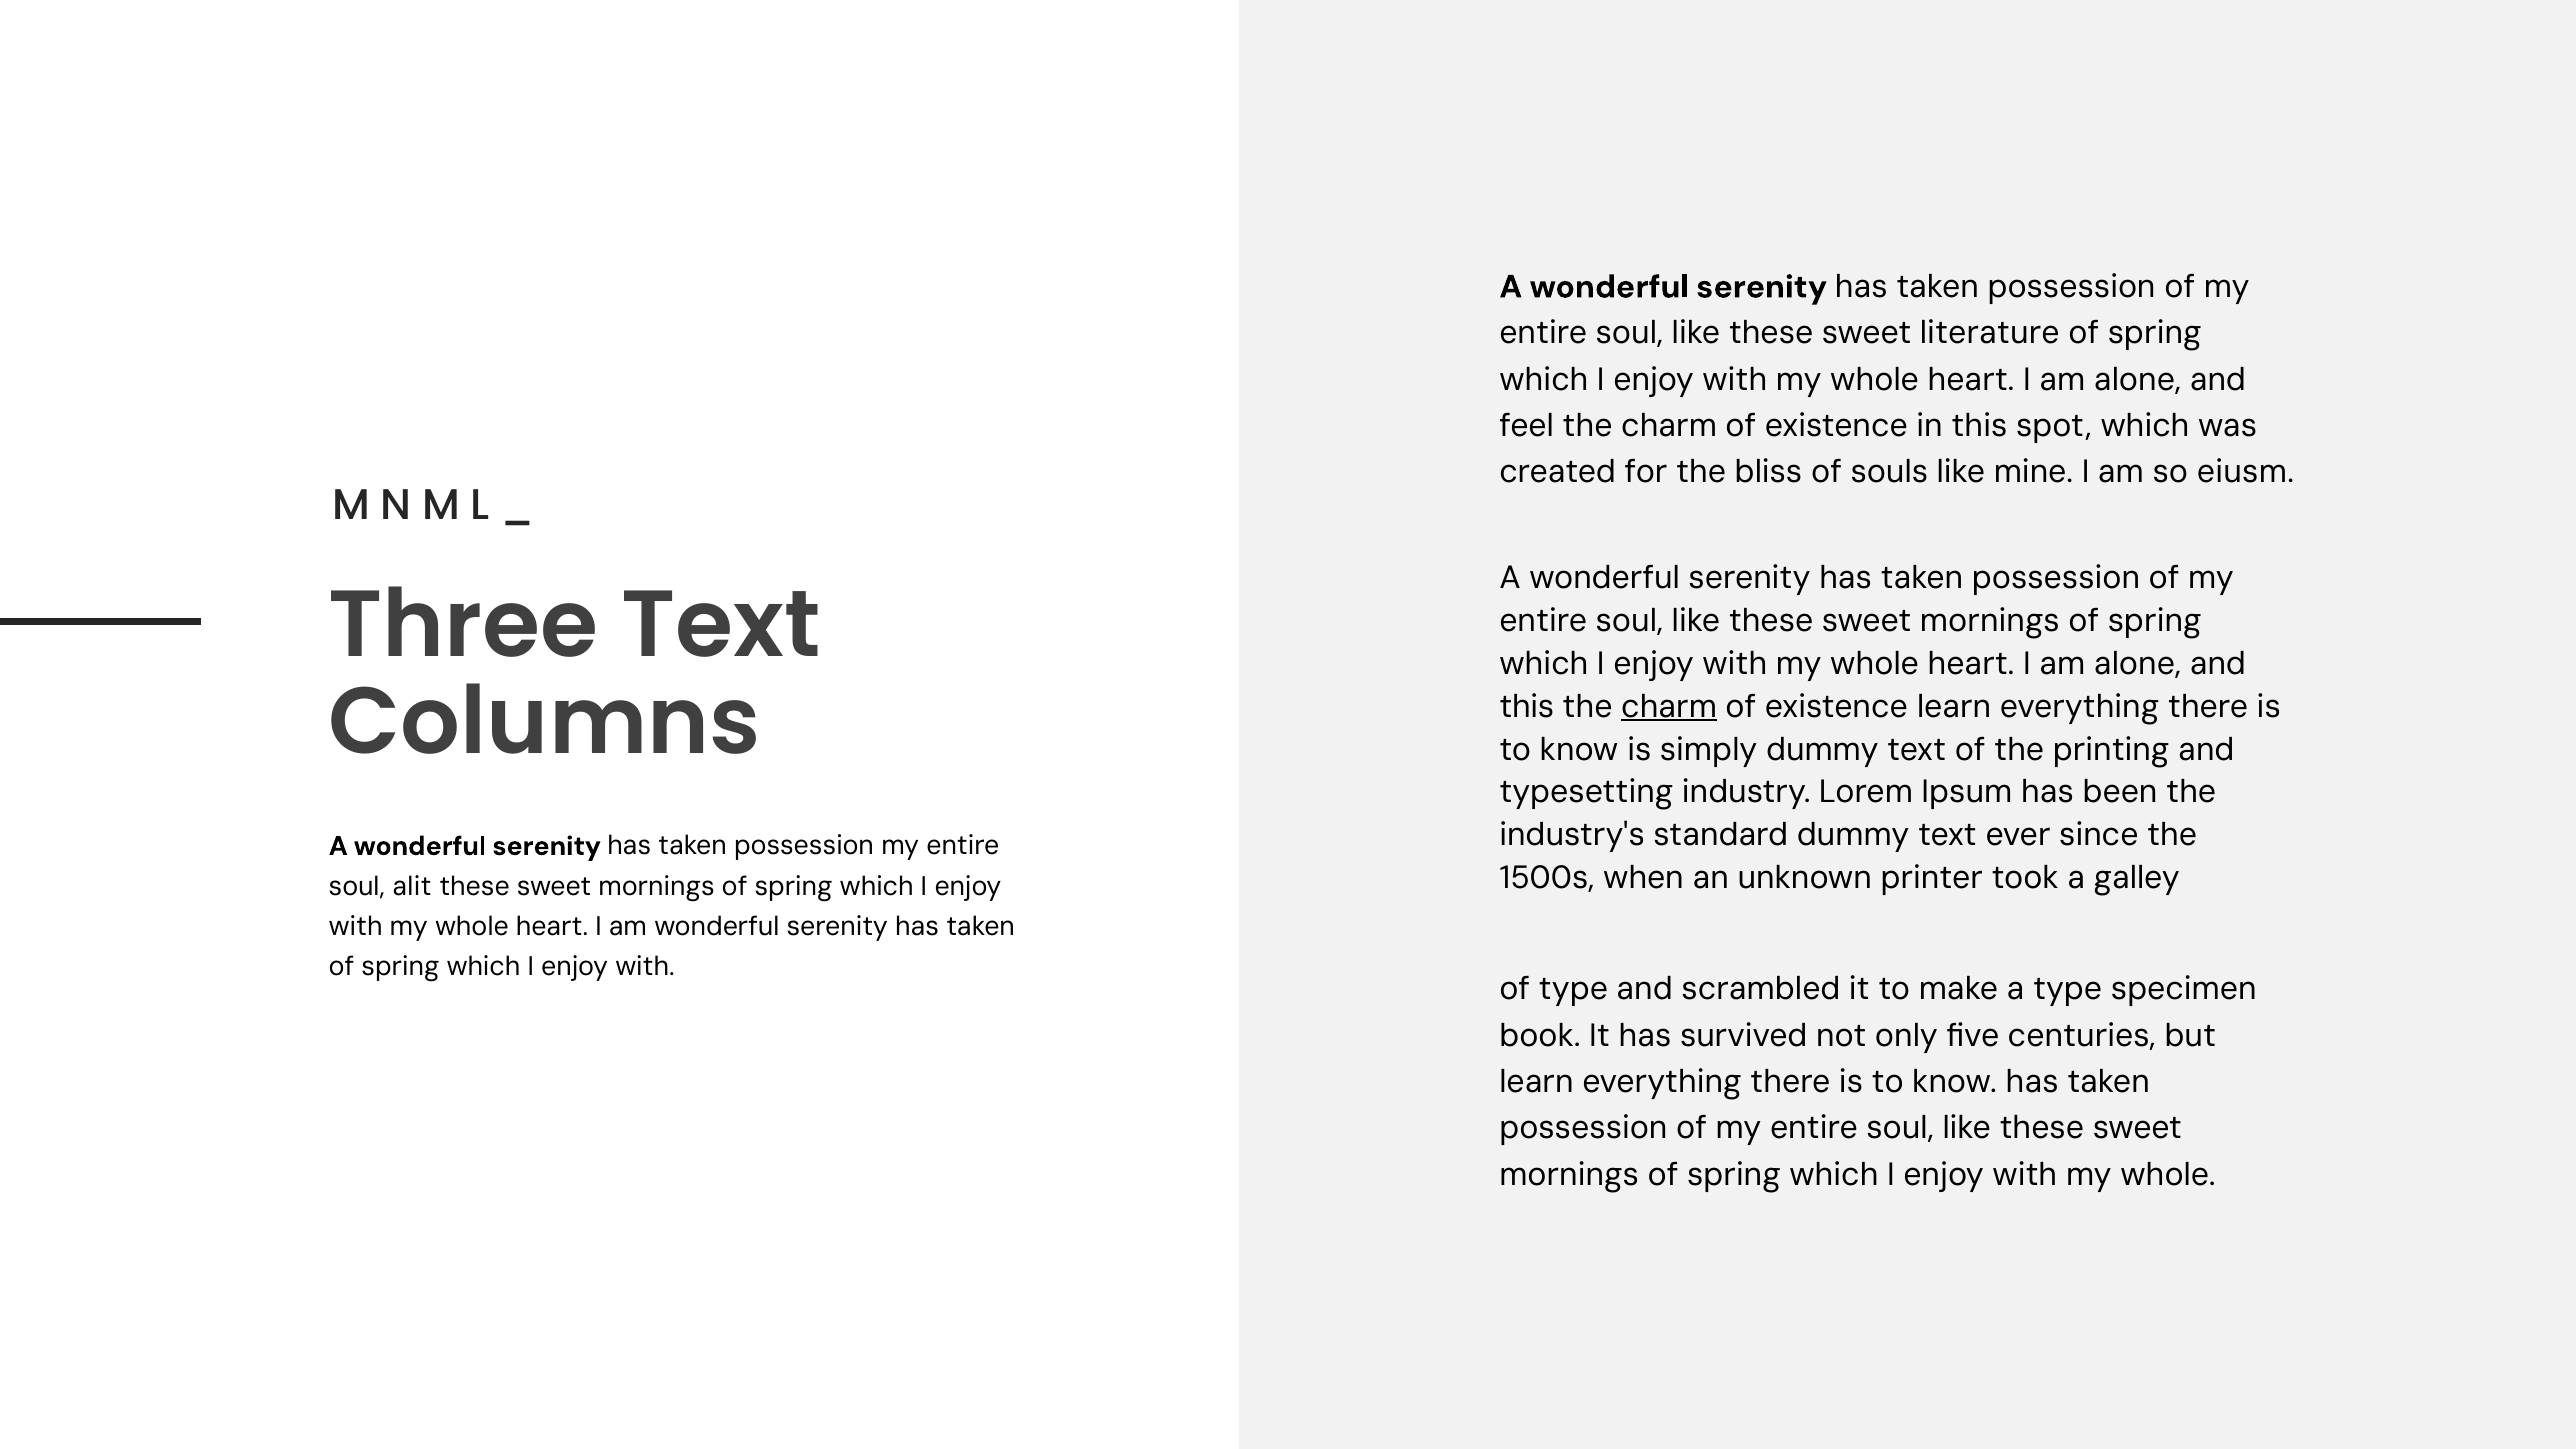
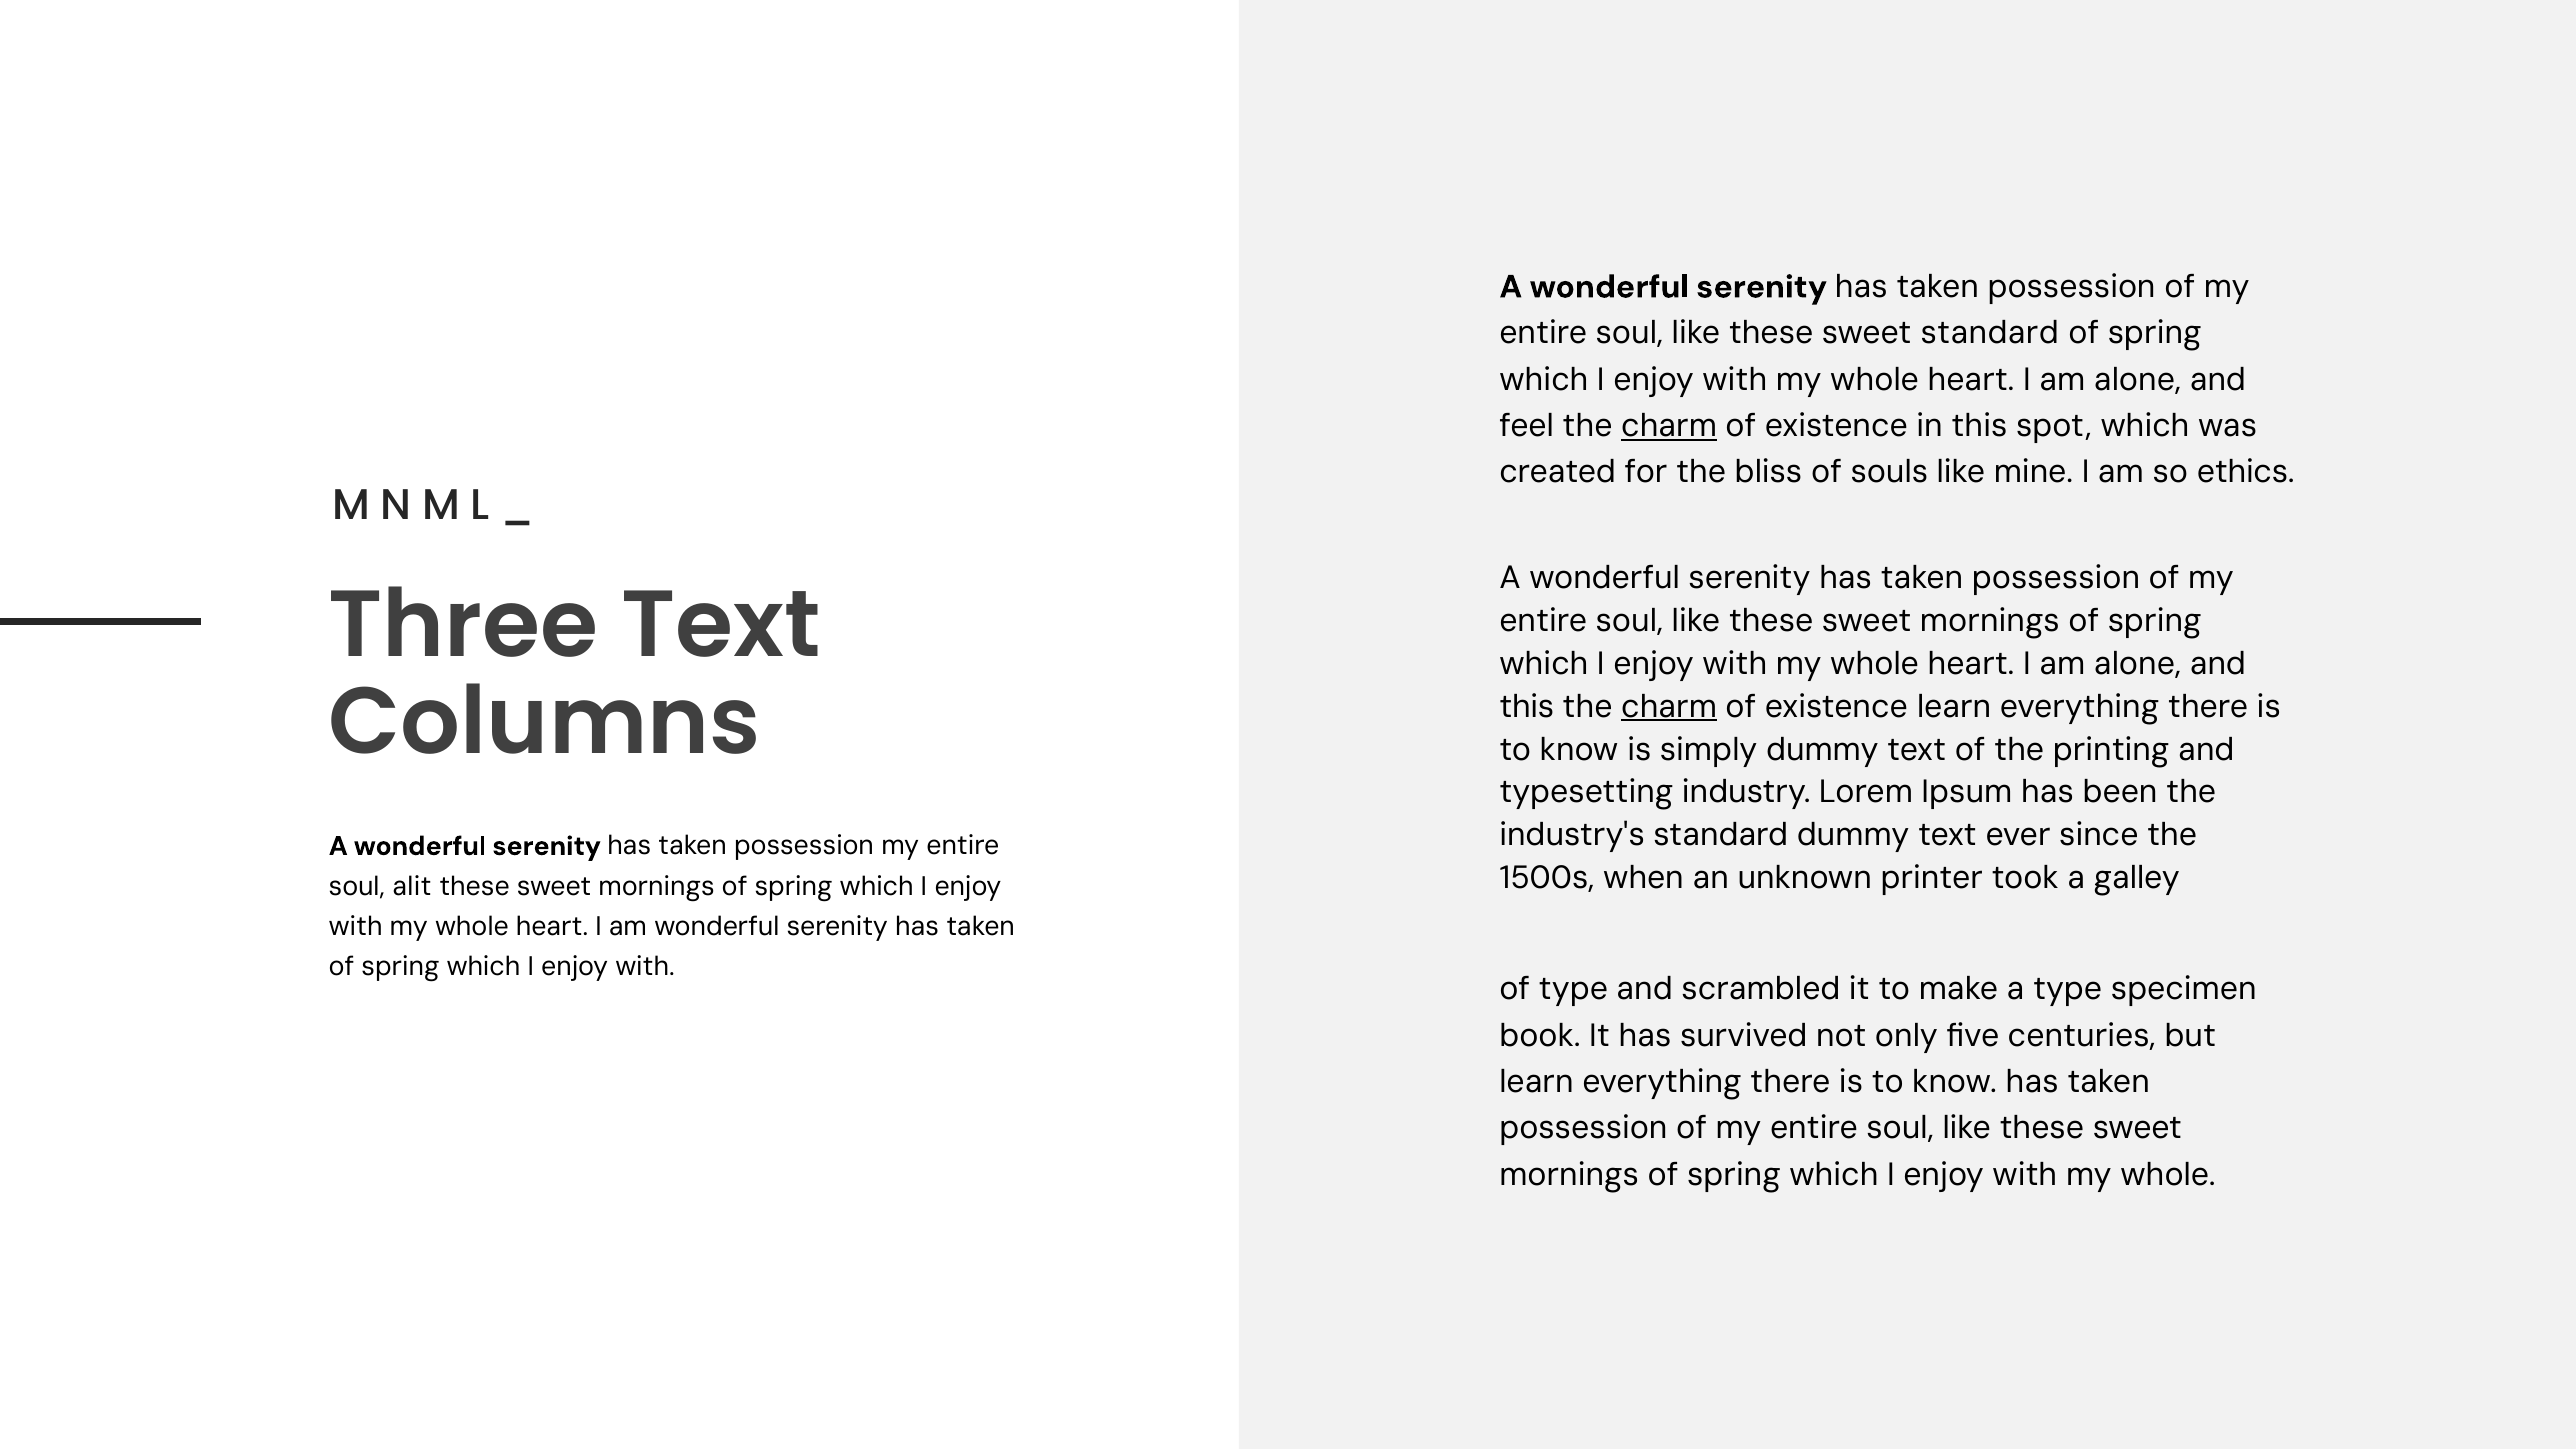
sweet literature: literature -> standard
charm at (1669, 426) underline: none -> present
eiusm: eiusm -> ethics
